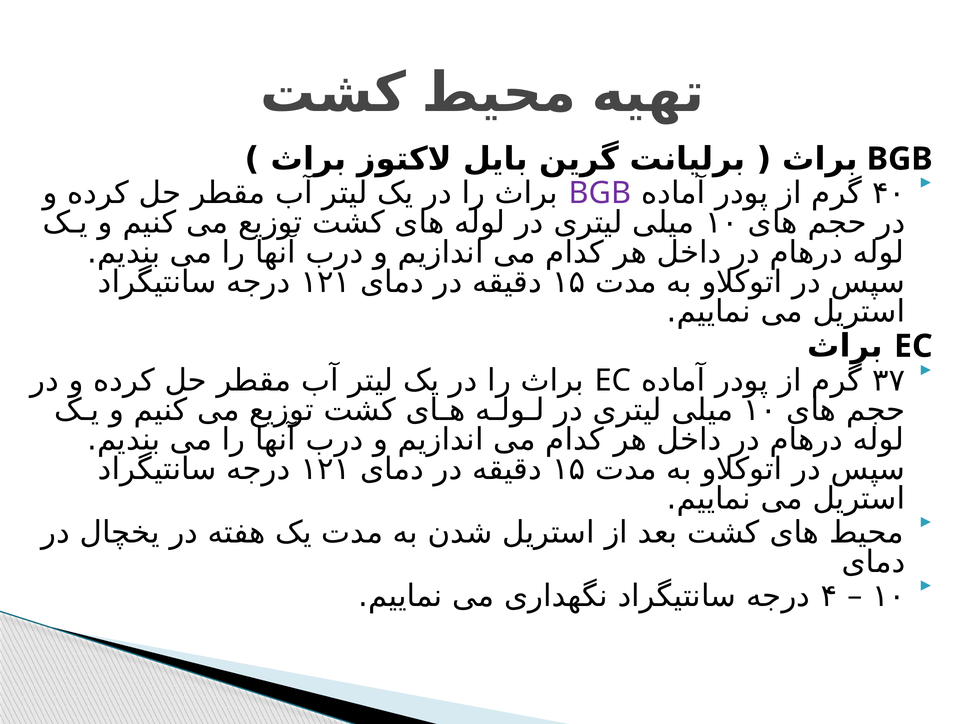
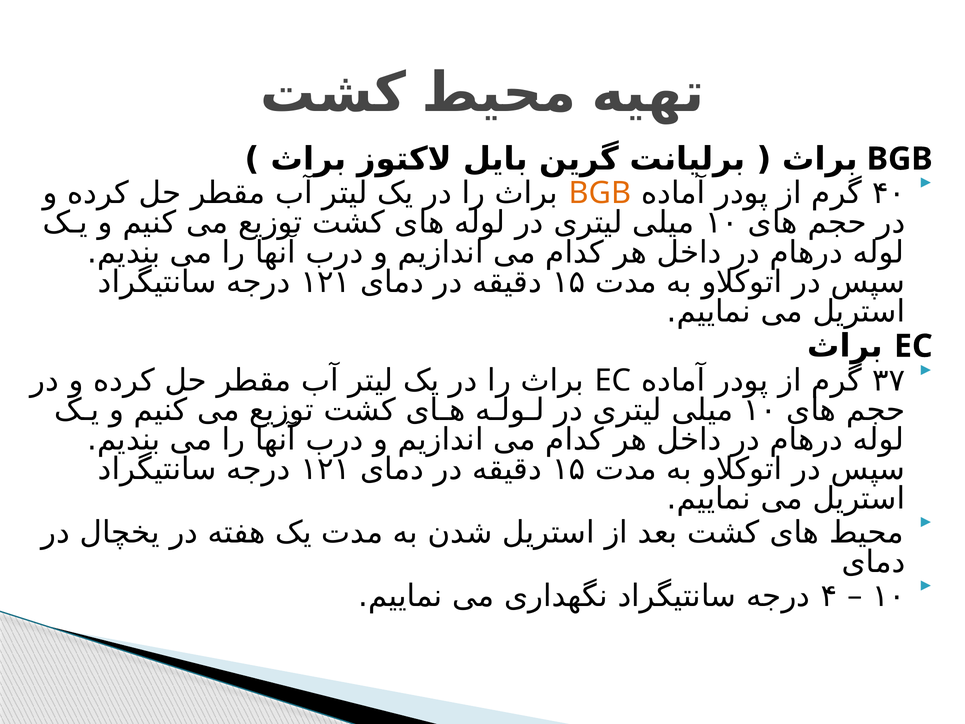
BGB at (600, 193) colour: purple -> orange
